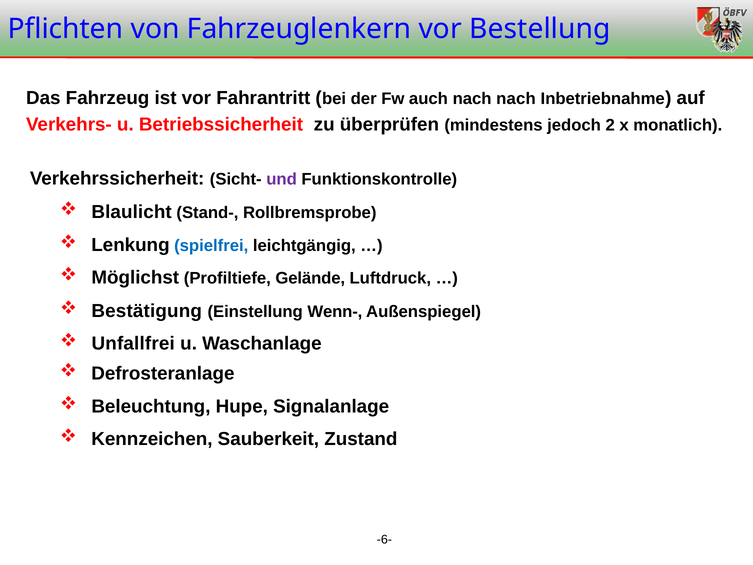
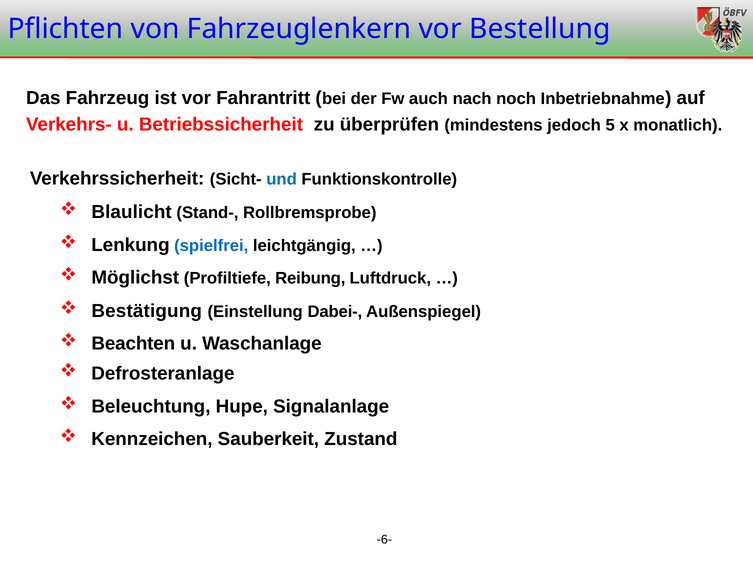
nach nach: nach -> noch
2: 2 -> 5
und colour: purple -> blue
Gelände: Gelände -> Reibung
Wenn-: Wenn- -> Dabei-
Unfallfrei: Unfallfrei -> Beachten
